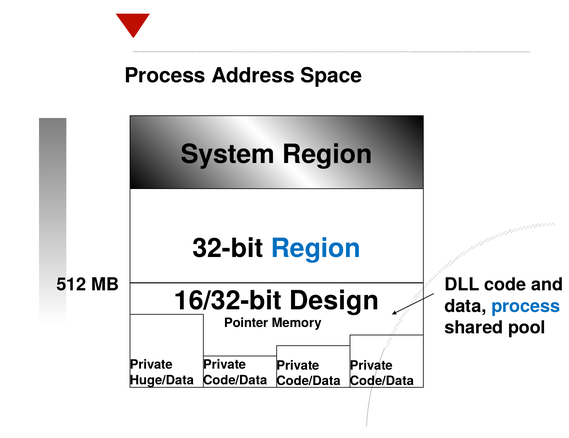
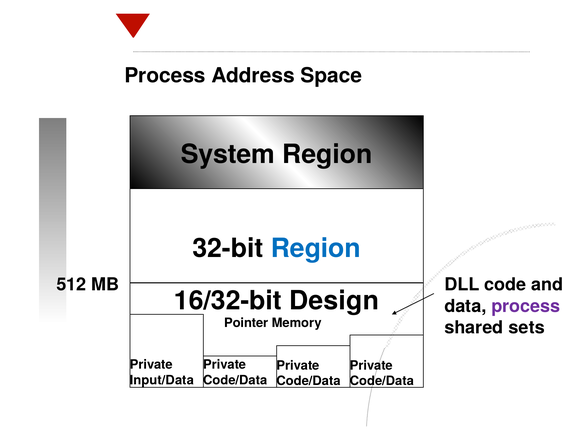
process at (526, 307) colour: blue -> purple
pool: pool -> sets
Huge/Data: Huge/Data -> Input/Data
